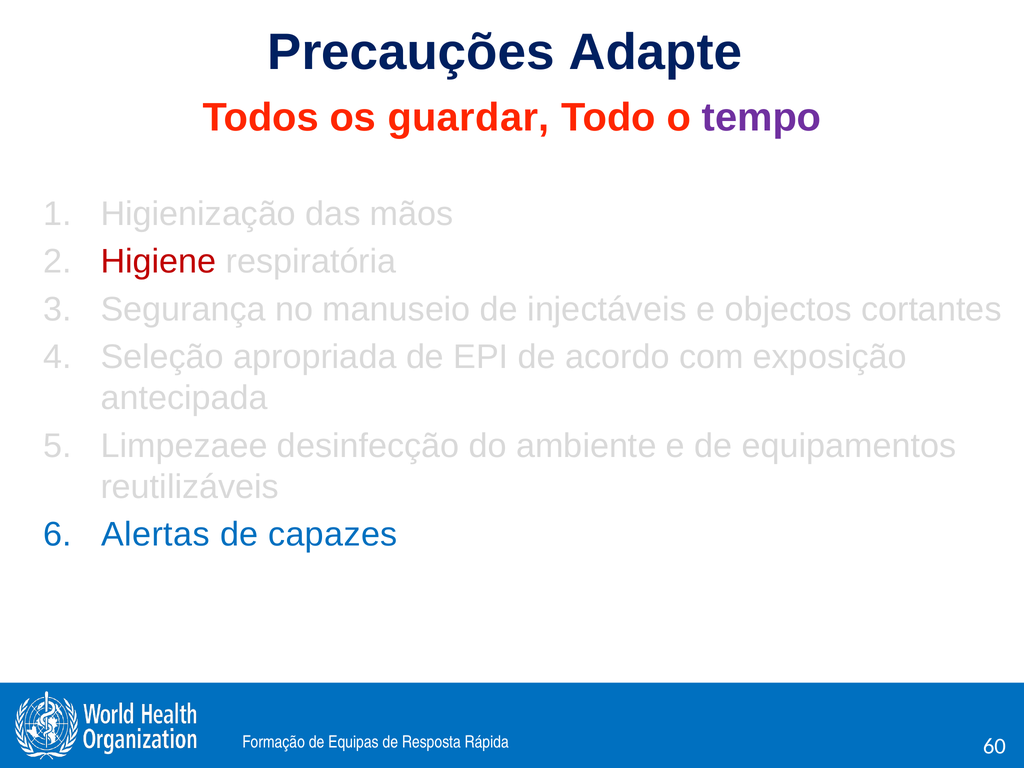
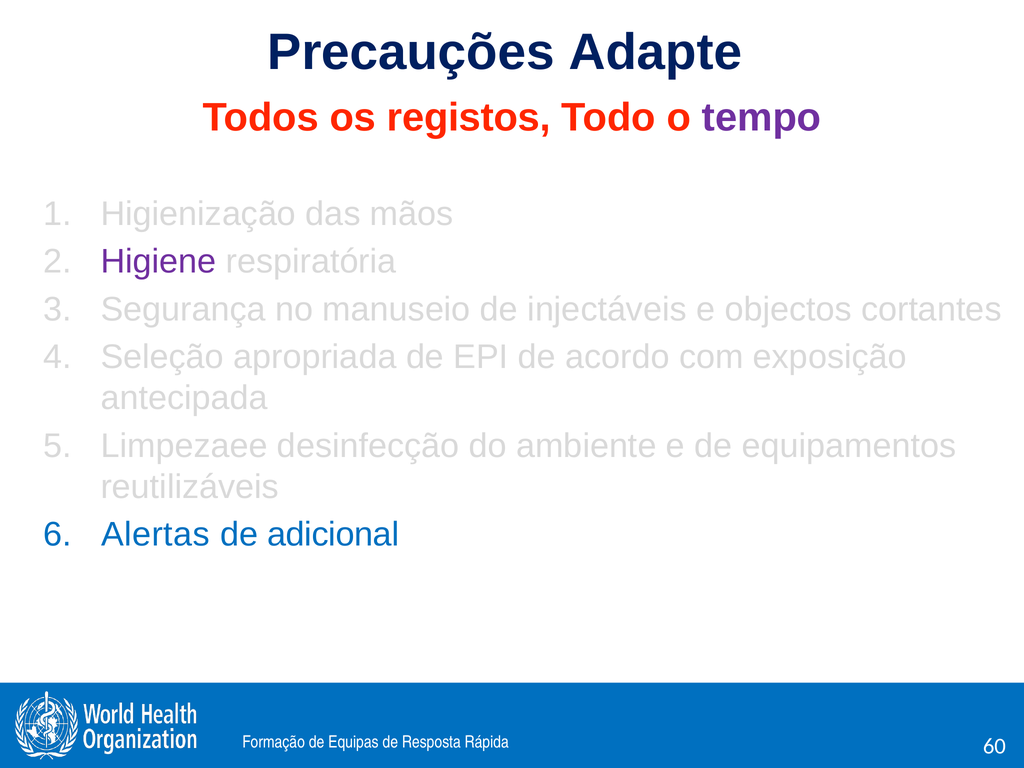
guardar: guardar -> registos
Higiene colour: red -> purple
capazes: capazes -> adicional
